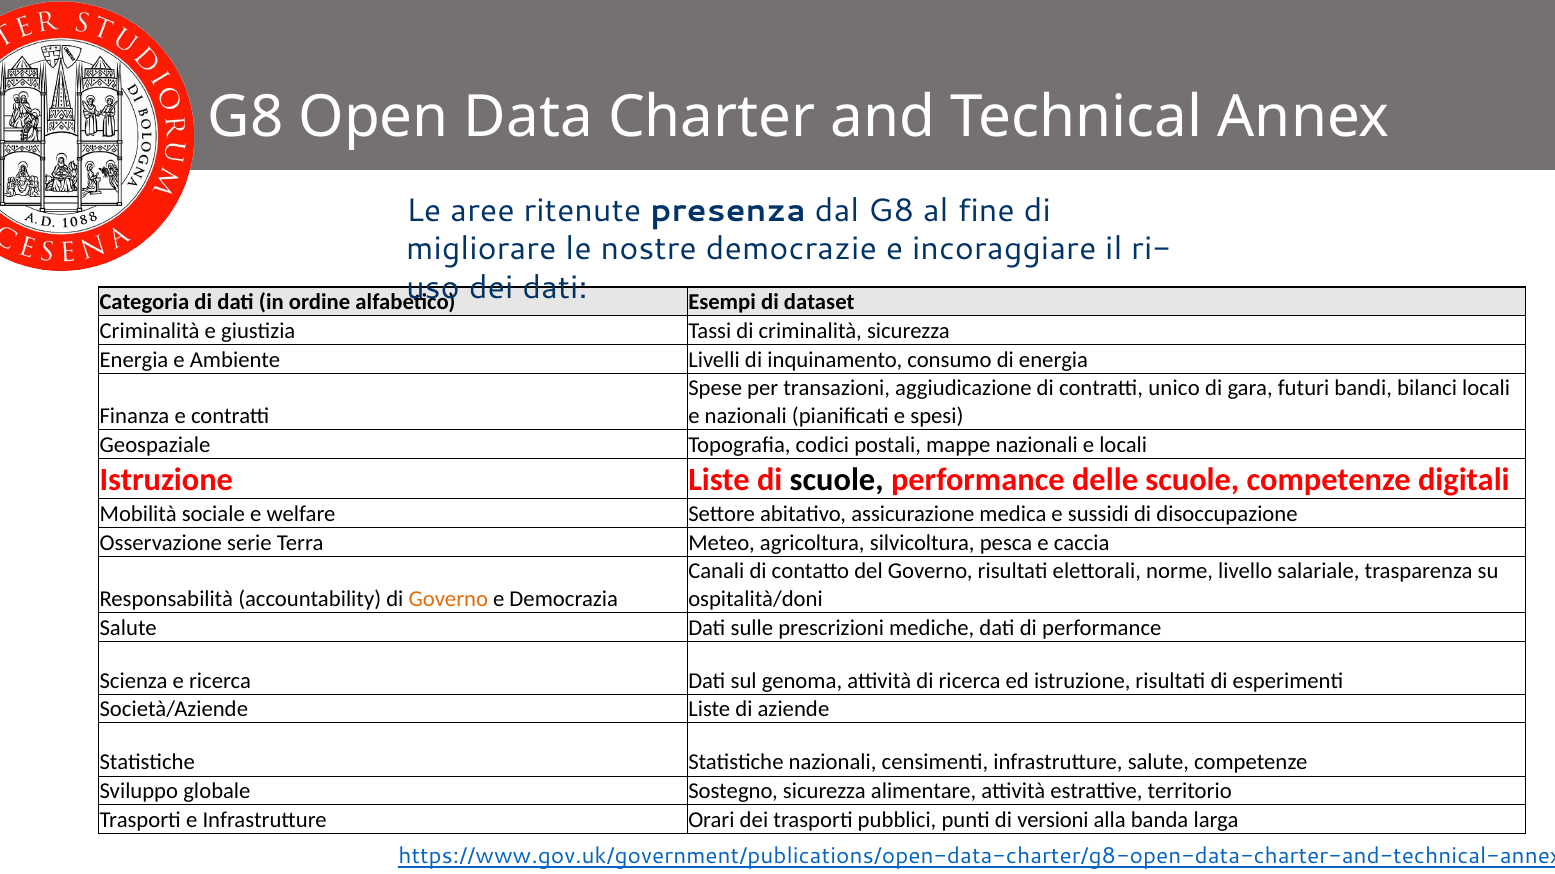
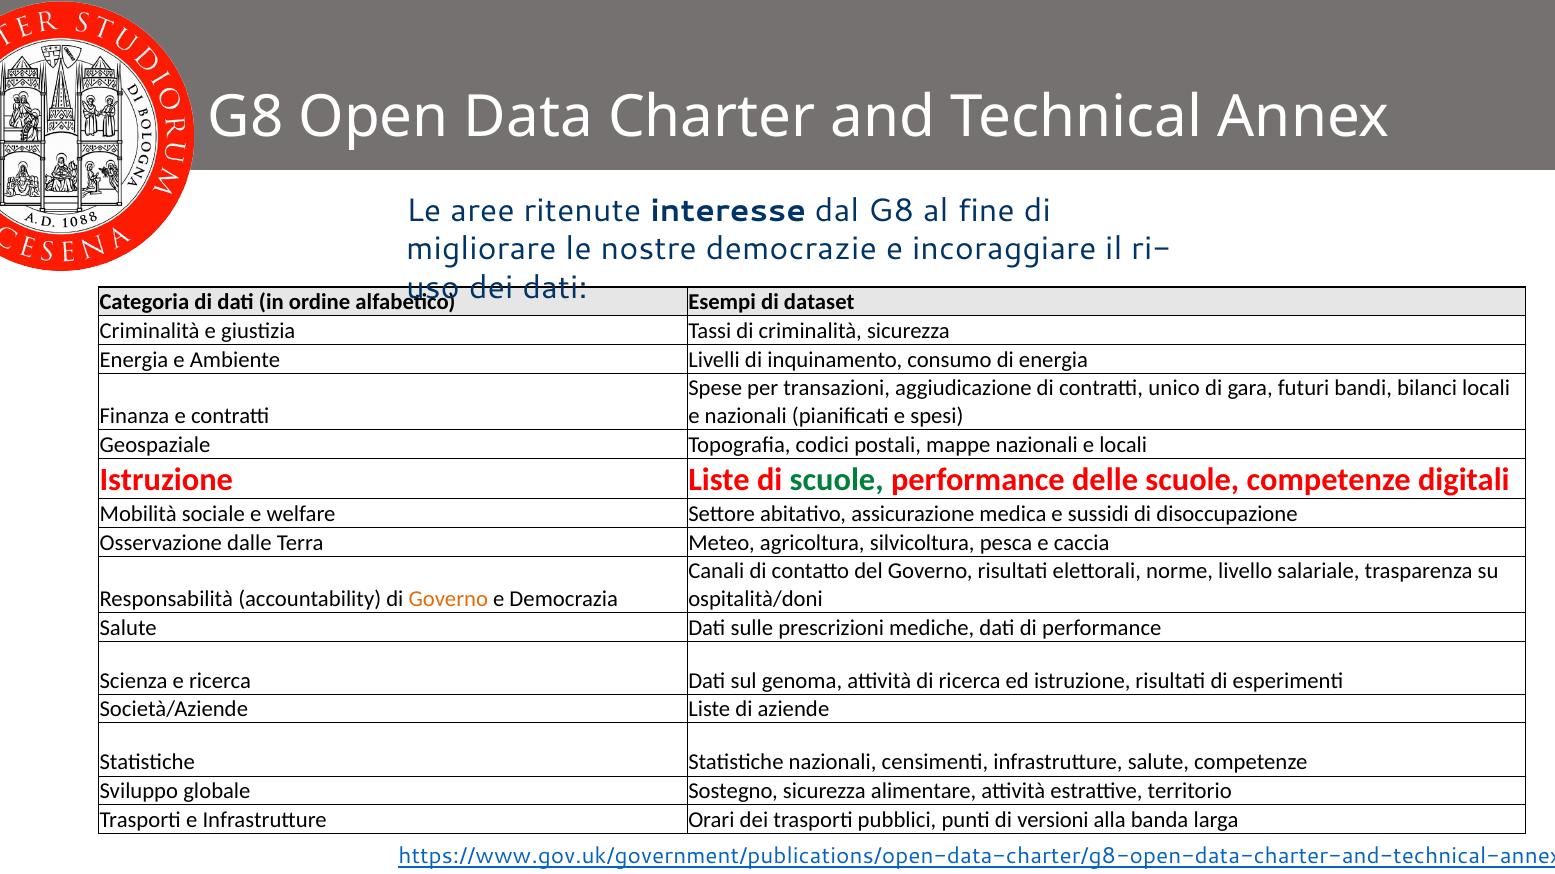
presenza: presenza -> interesse
scuole at (837, 480) colour: black -> green
serie: serie -> dalle
